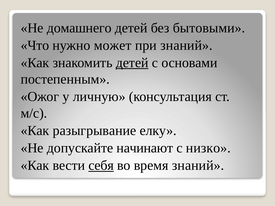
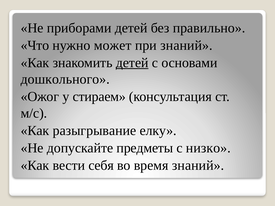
домашнего: домашнего -> приборами
бытовыми: бытовыми -> правильно
постепенным: постепенным -> дошкольного
личную: личную -> стираем
начинают: начинают -> предметы
себя underline: present -> none
